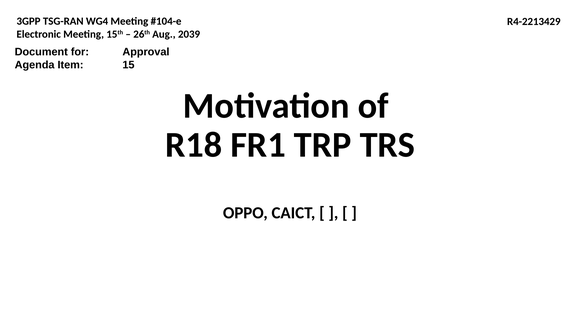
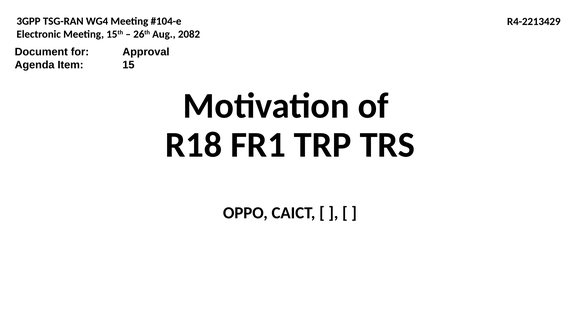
2039: 2039 -> 2082
